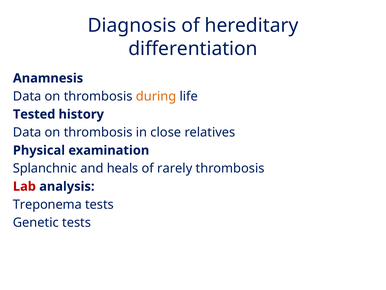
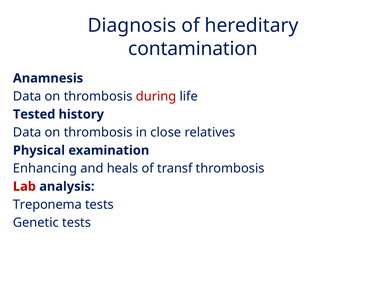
differentiation: differentiation -> contamination
during colour: orange -> red
Splanchnic: Splanchnic -> Enhancing
rarely: rarely -> transf
